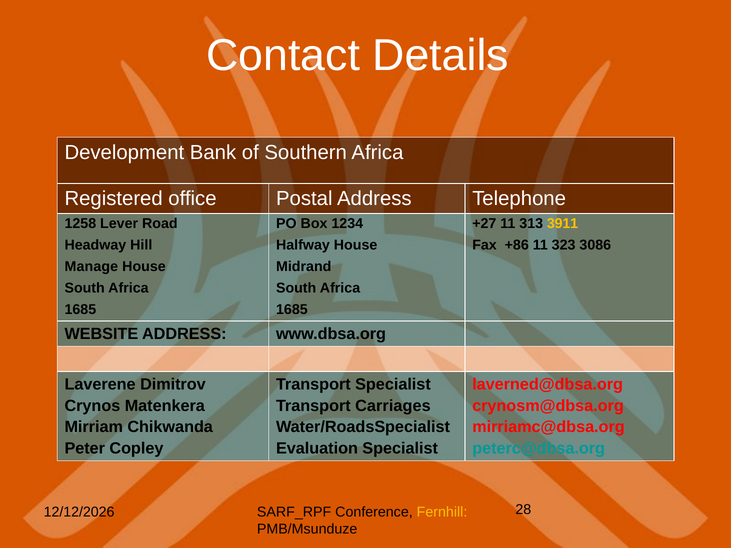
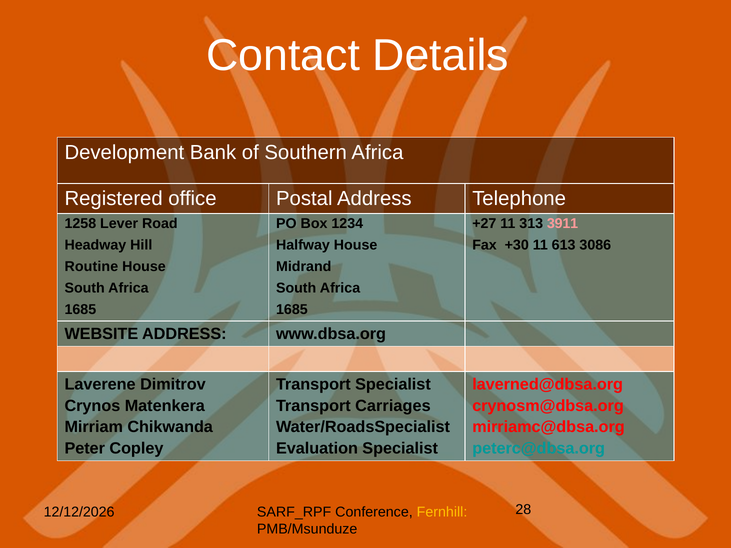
3911 colour: yellow -> pink
+86: +86 -> +30
323: 323 -> 613
Manage: Manage -> Routine
